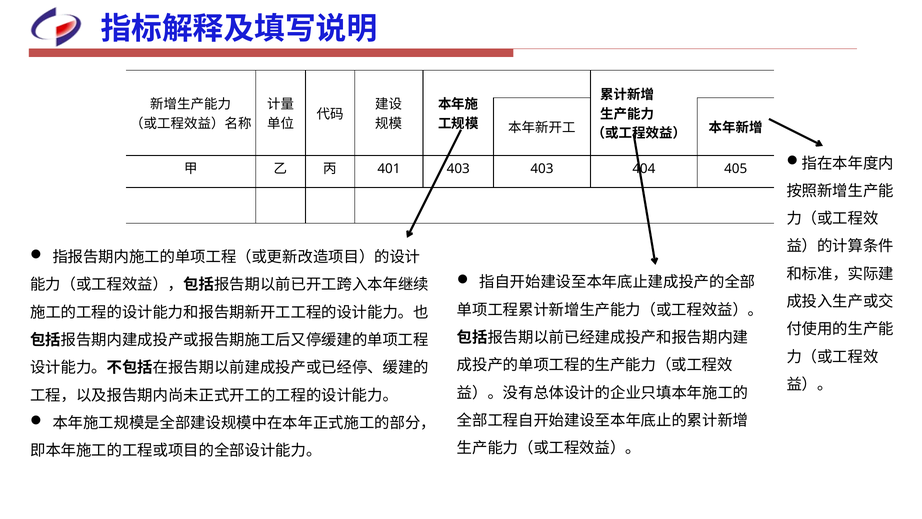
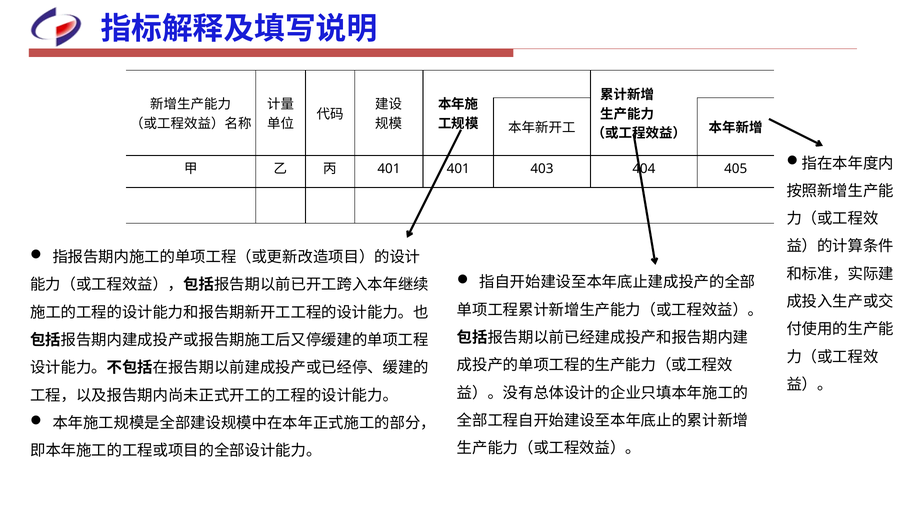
401 403: 403 -> 401
